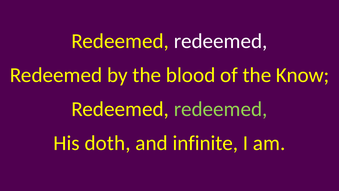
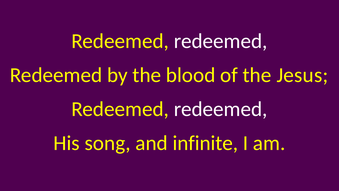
Know: Know -> Jesus
redeemed at (221, 109) colour: light green -> white
doth: doth -> song
